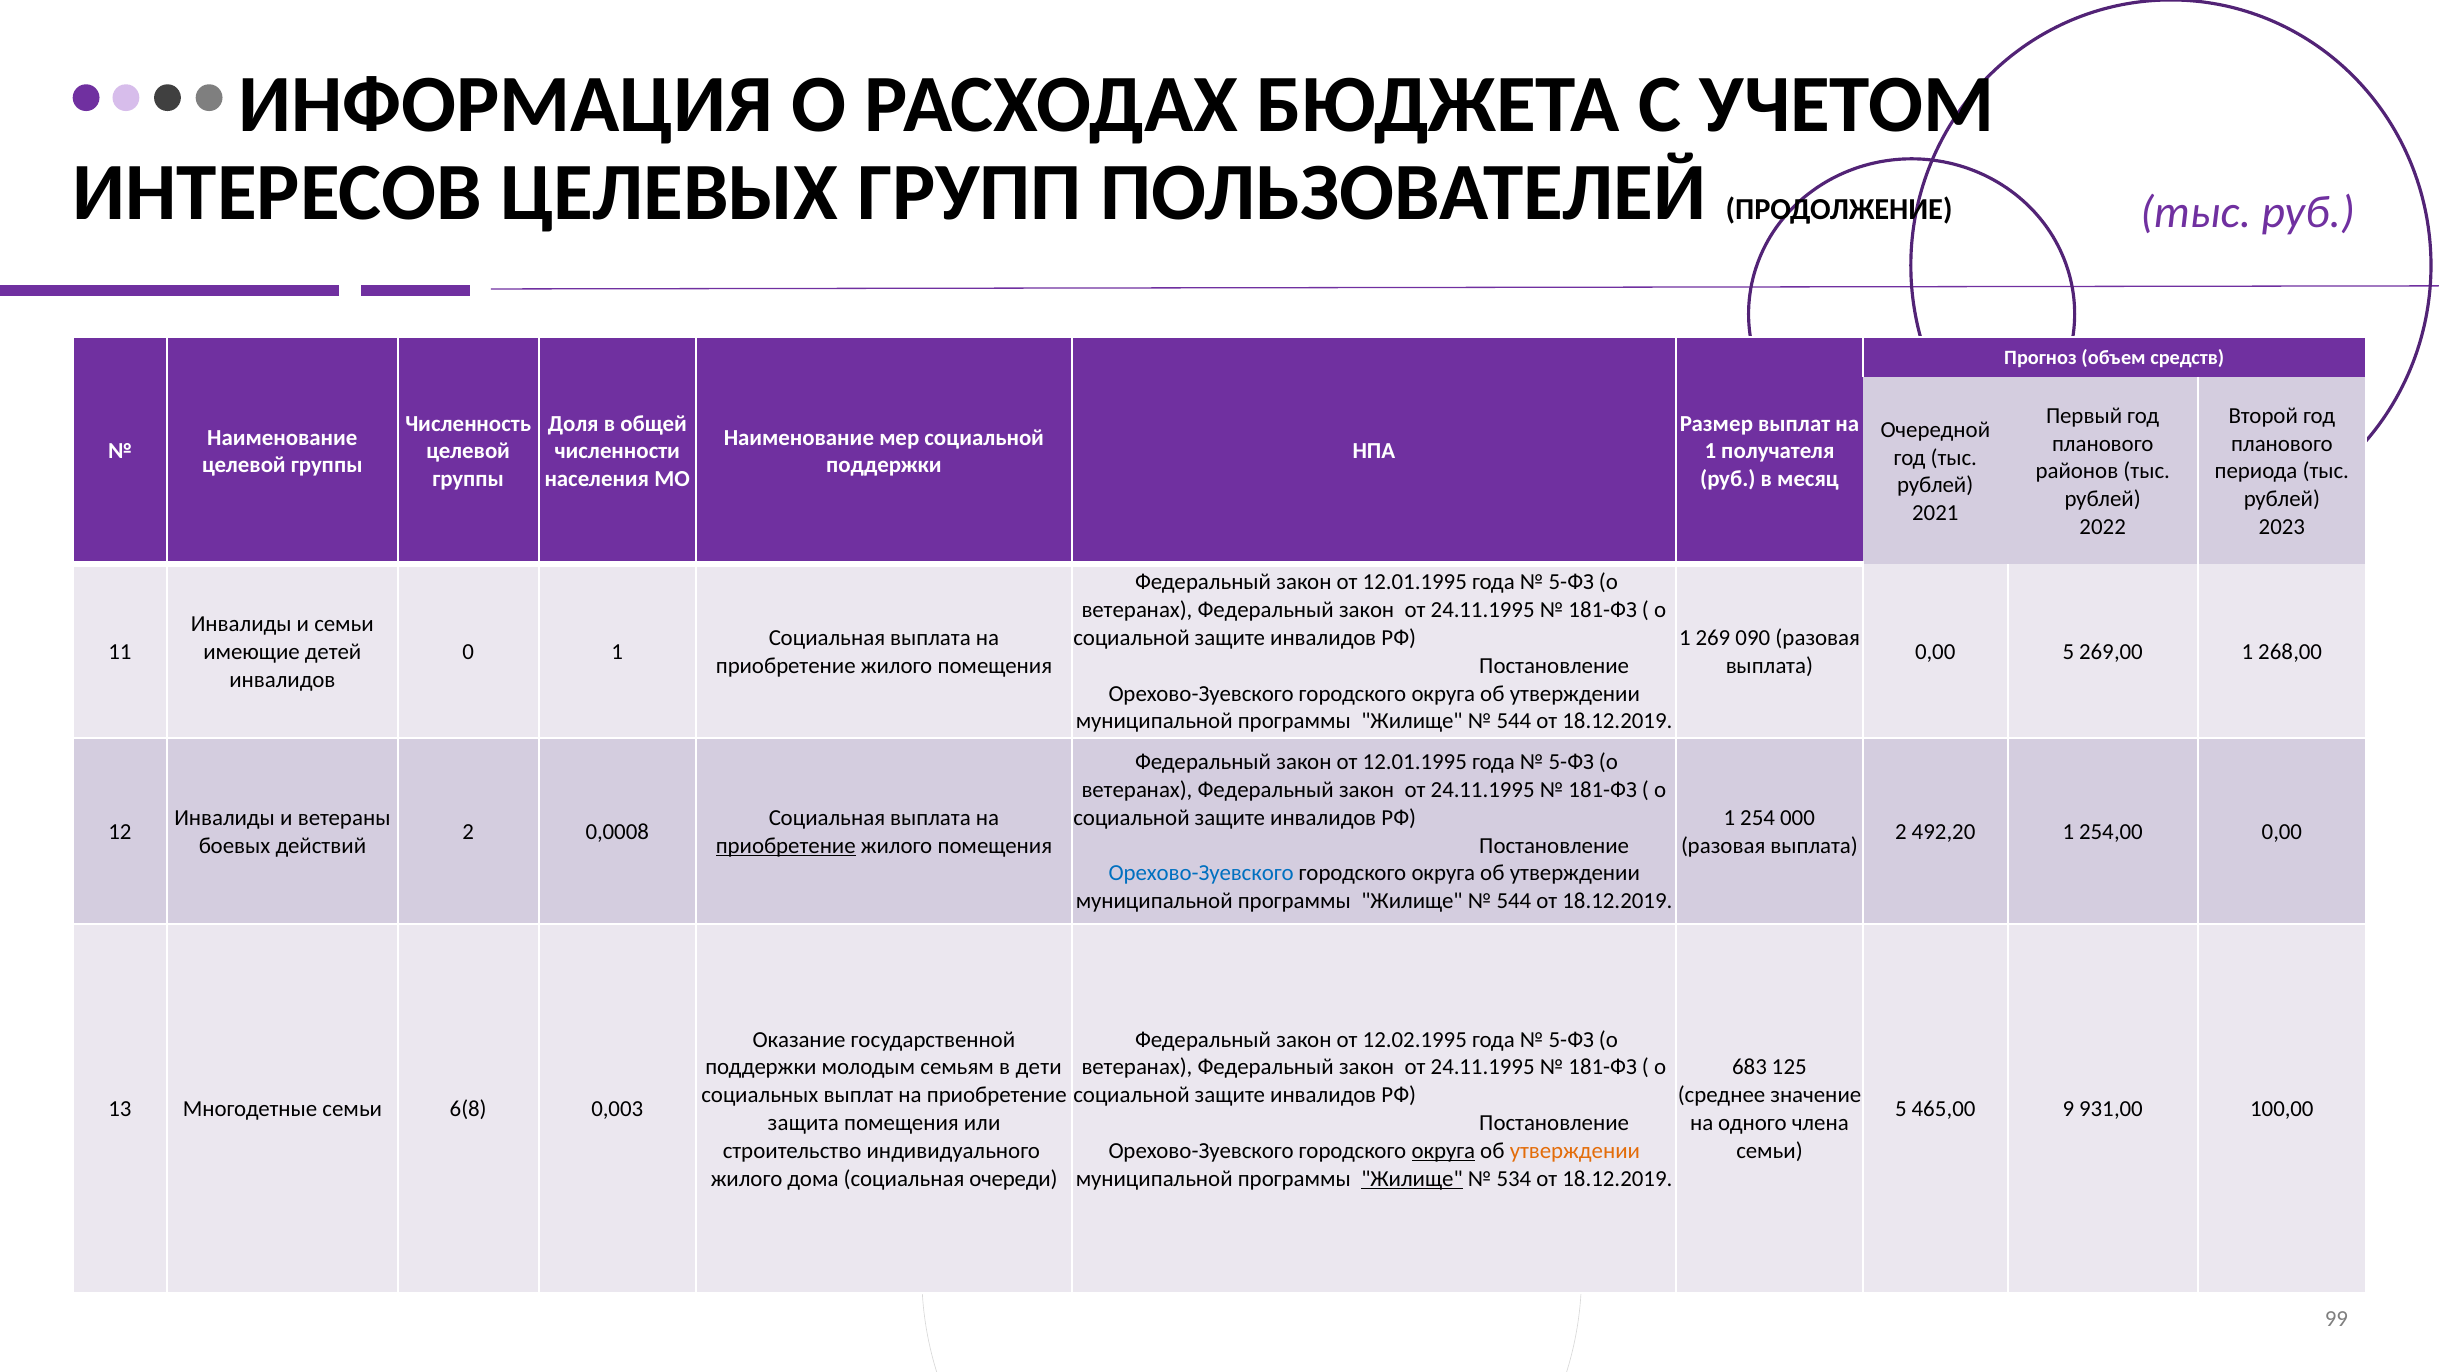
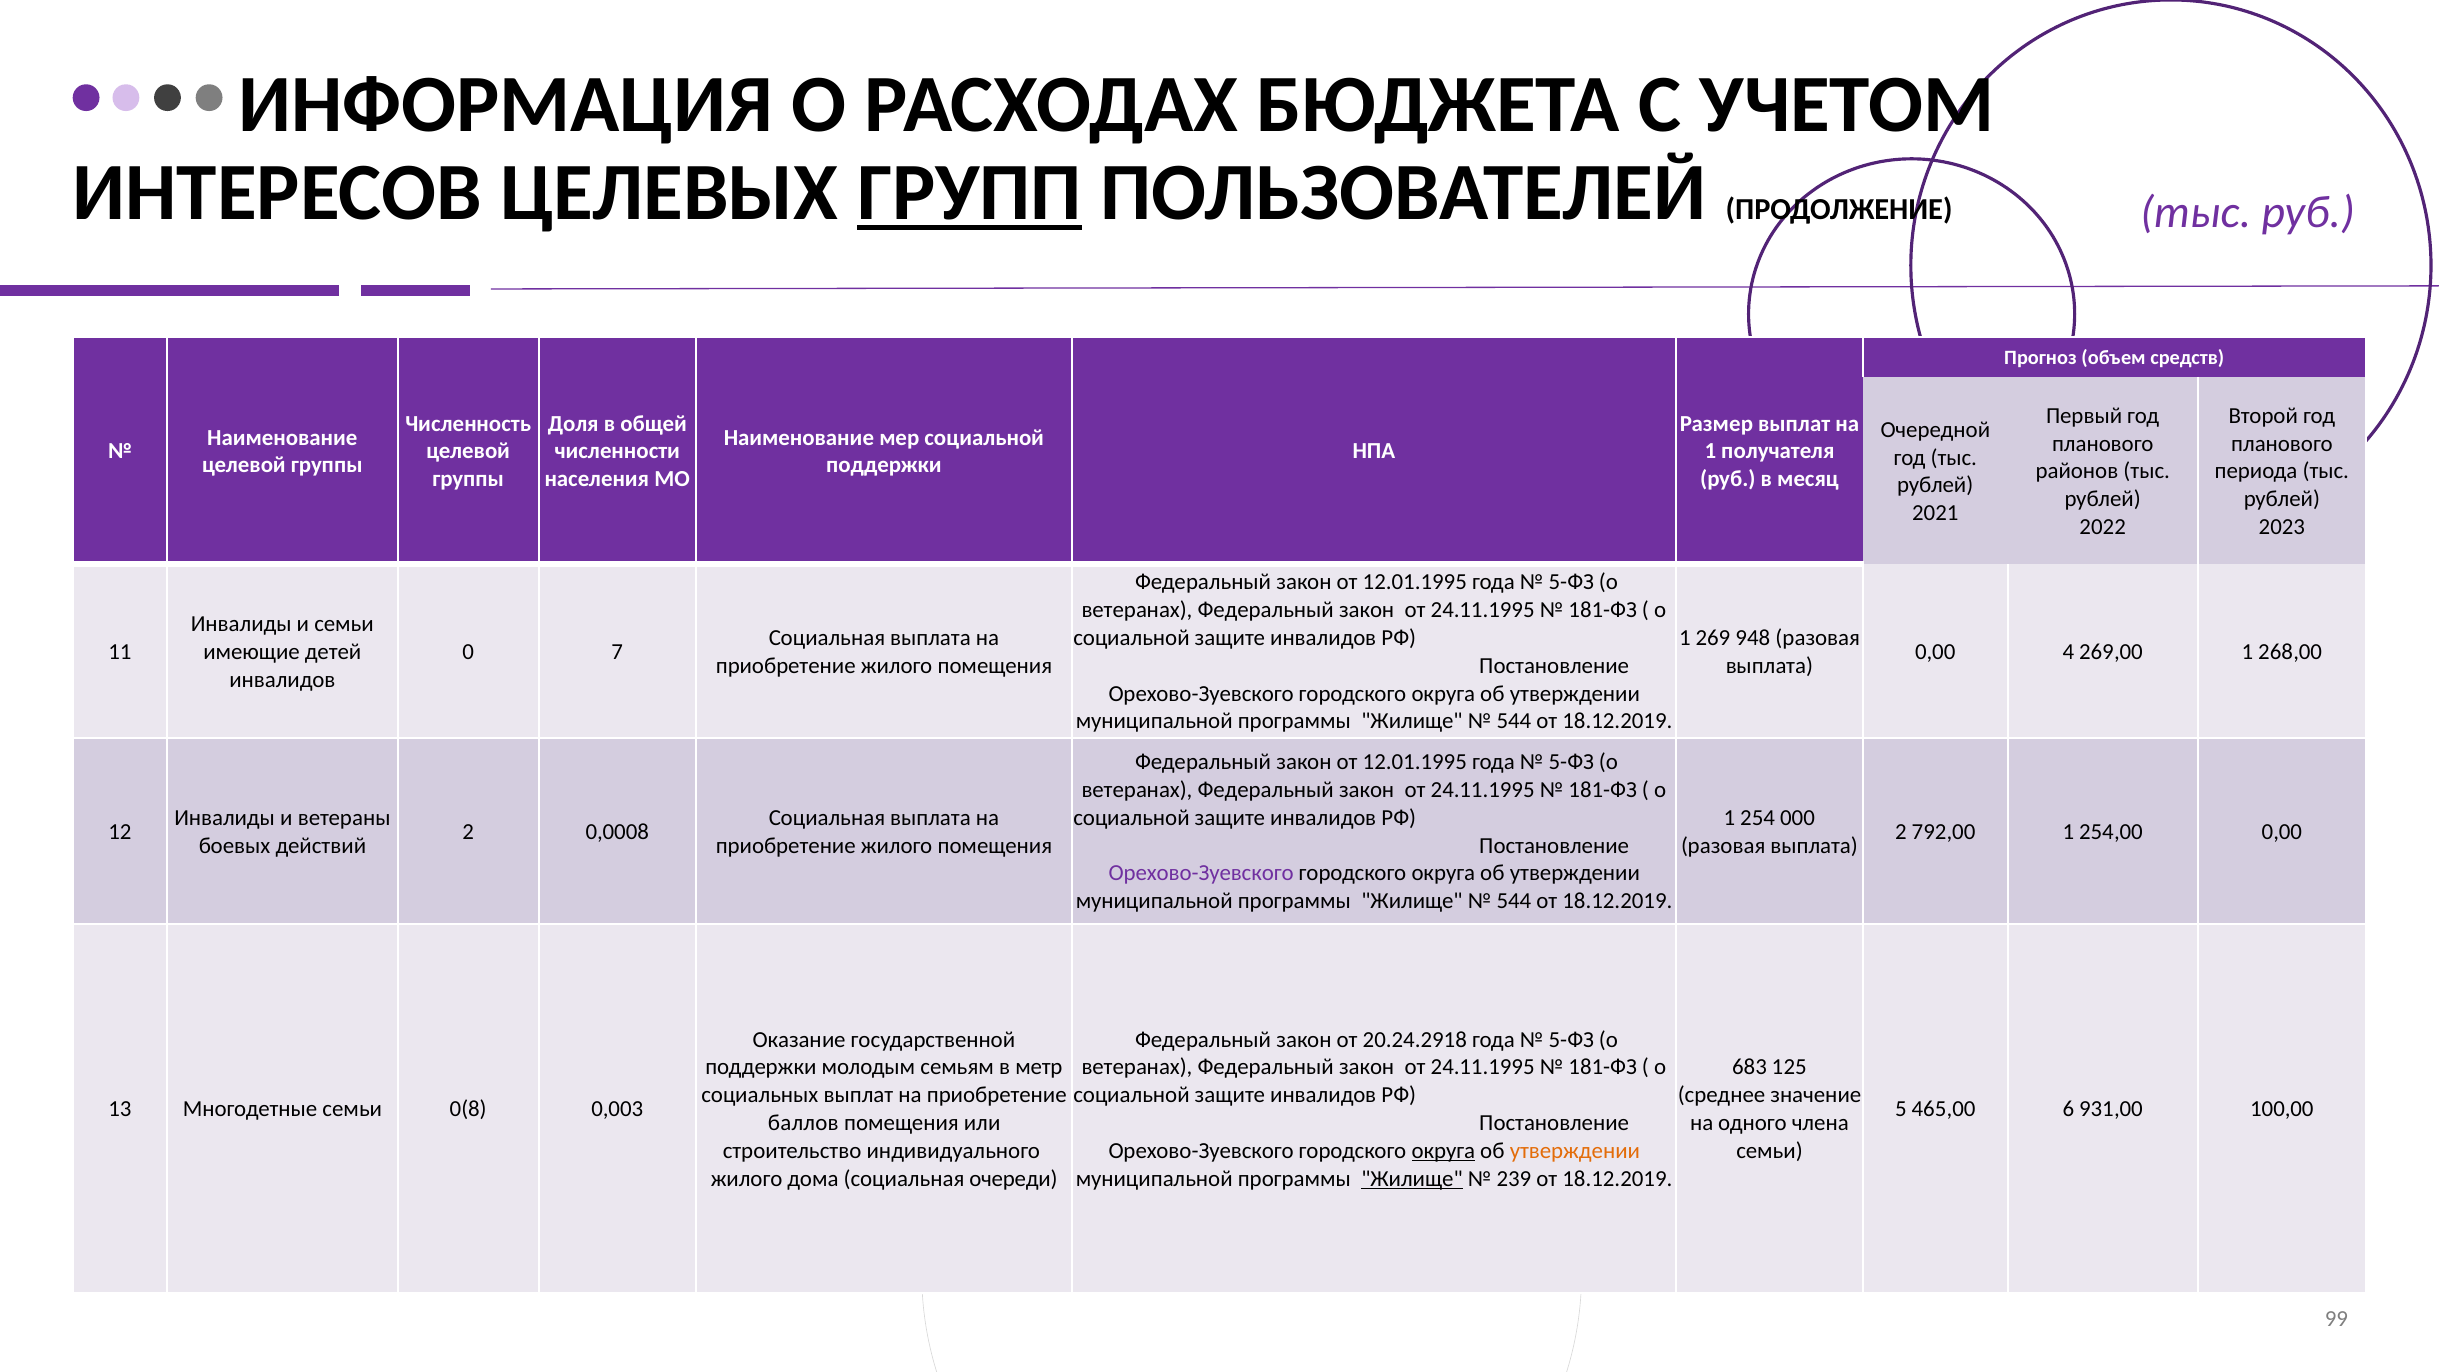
ГРУПП underline: none -> present
090: 090 -> 948
0 1: 1 -> 7
0,00 5: 5 -> 4
492,20: 492,20 -> 792,00
приобретение at (786, 845) underline: present -> none
Орехово-Зуевского at (1201, 873) colour: blue -> purple
12.02.1995: 12.02.1995 -> 20.24.2918
дети: дети -> метр
6(8: 6(8 -> 0(8
9: 9 -> 6
защита: защита -> баллов
534: 534 -> 239
